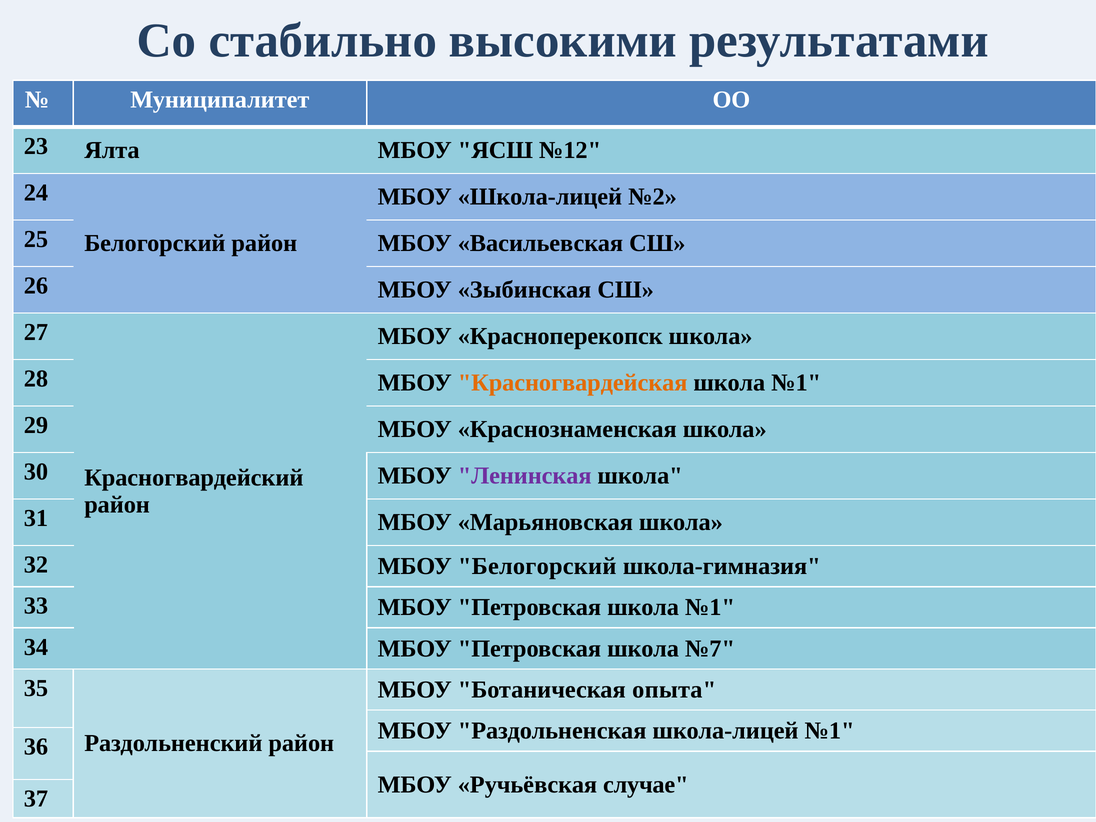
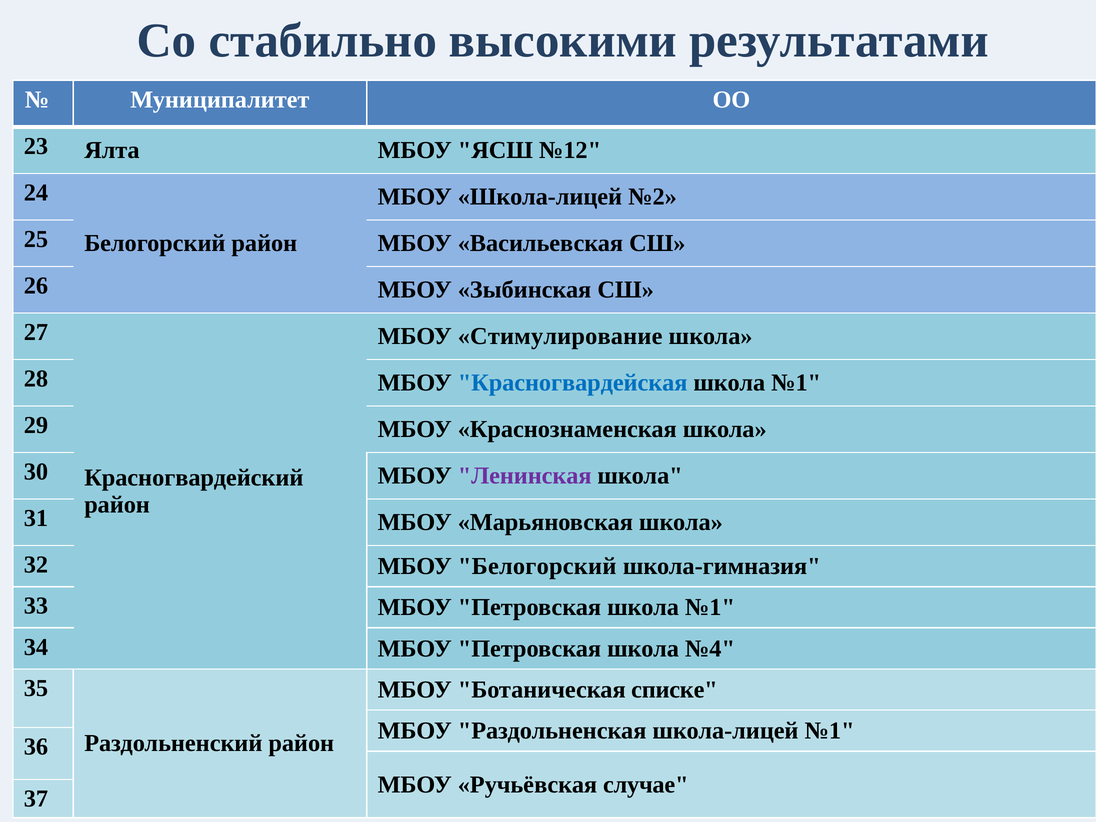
Красноперекопск: Красноперекопск -> Стимулирование
Красногвардейская colour: orange -> blue
№7: №7 -> №4
опыта: опыта -> списке
